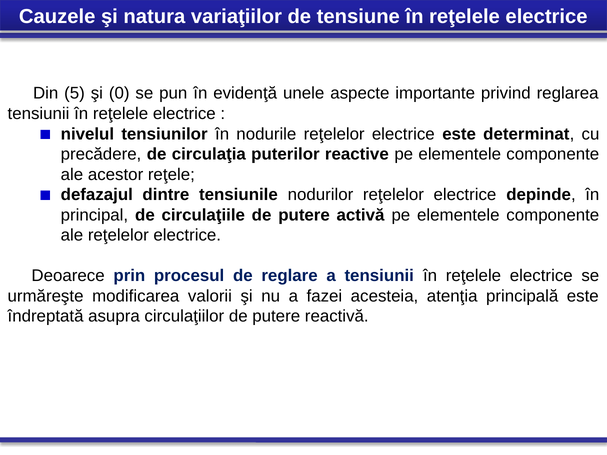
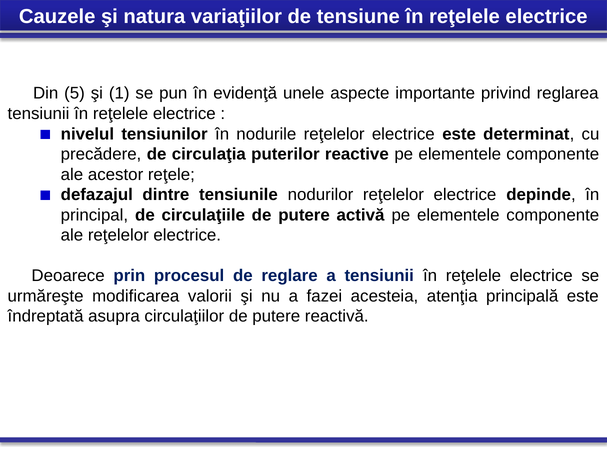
0: 0 -> 1
